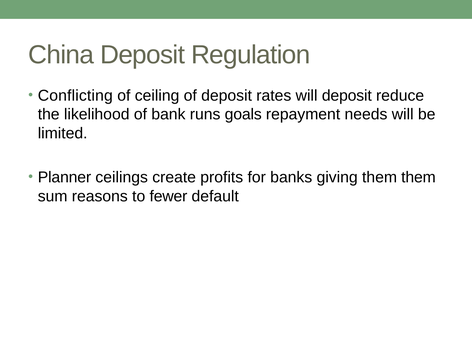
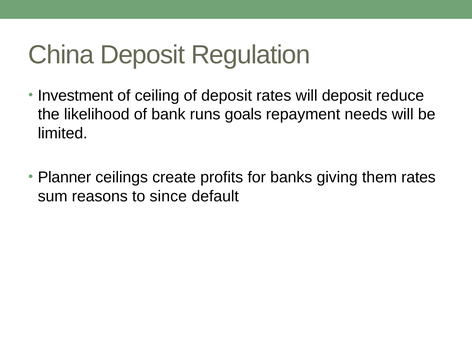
Conflicting: Conflicting -> Investment
them them: them -> rates
fewer: fewer -> since
